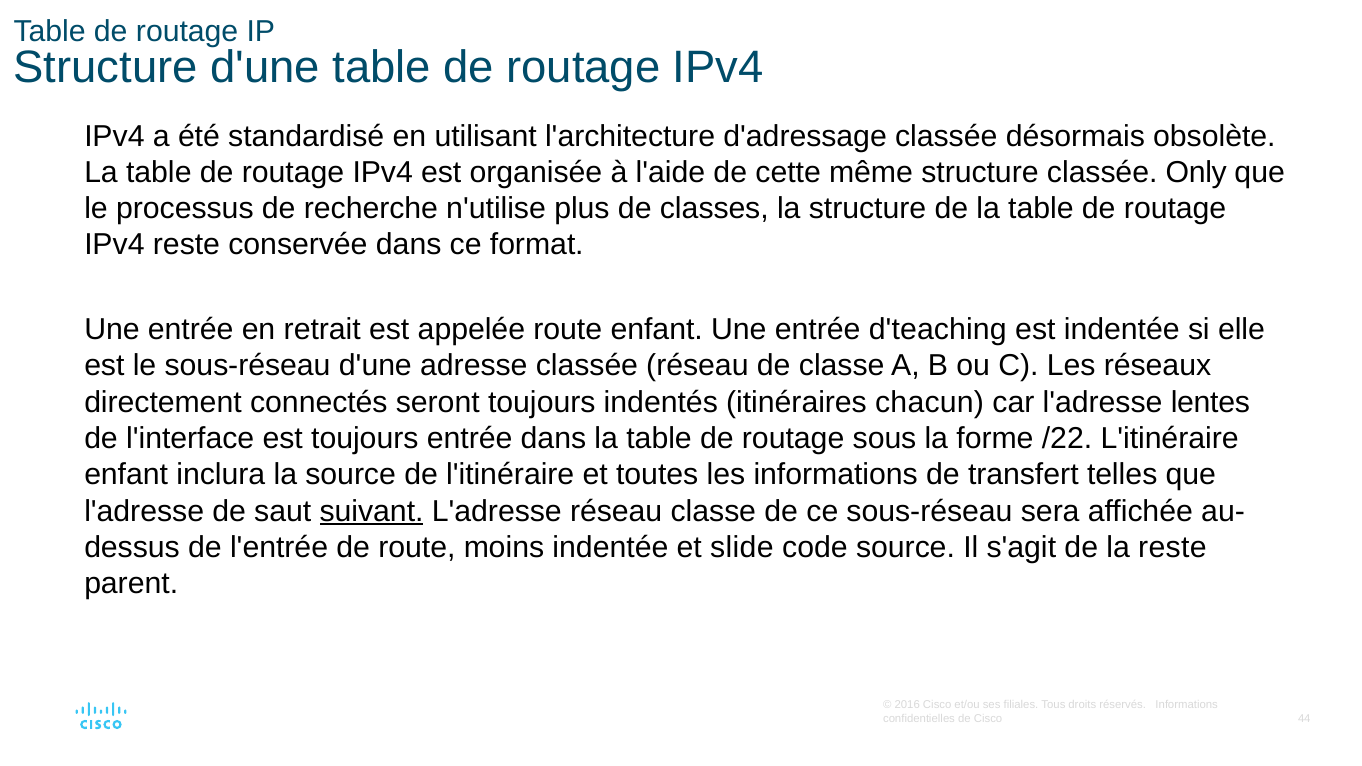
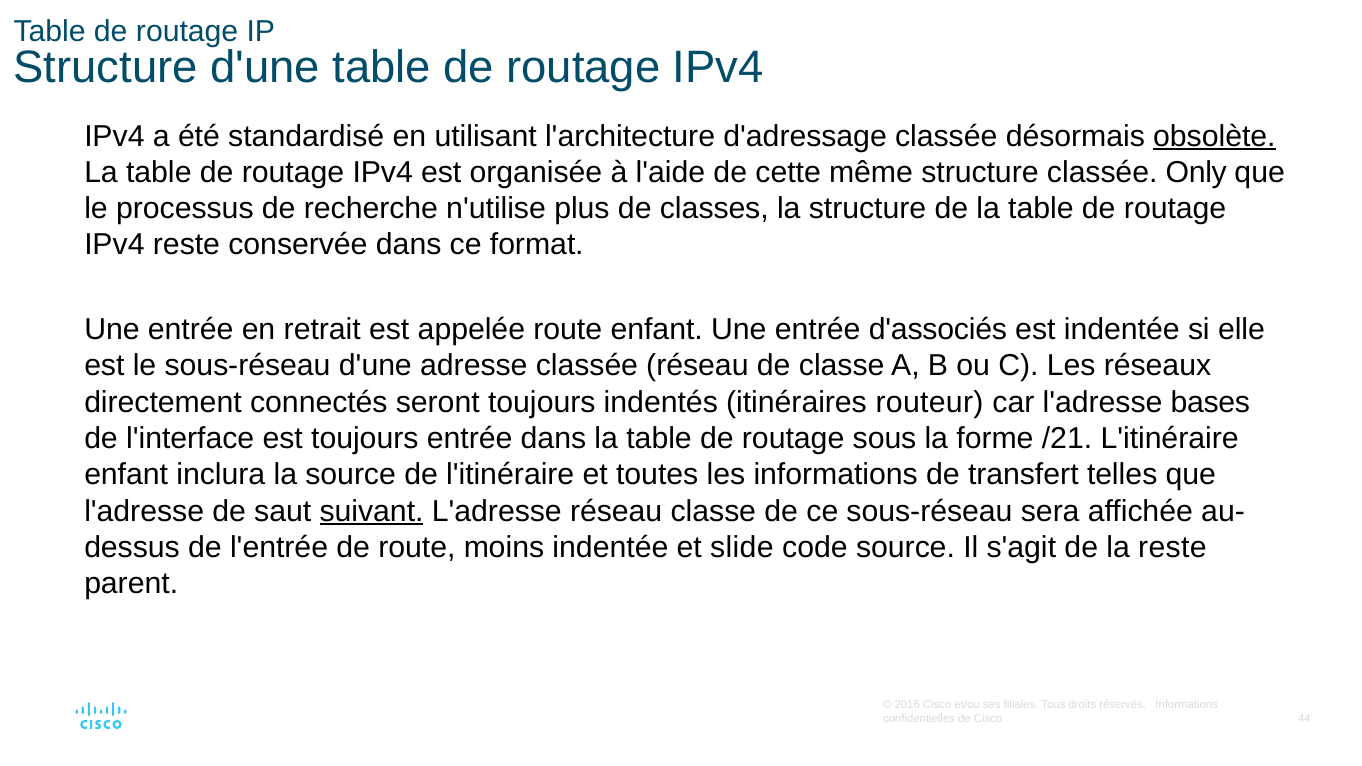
obsolète underline: none -> present
d'teaching: d'teaching -> d'associés
chacun: chacun -> routeur
lentes: lentes -> bases
/22: /22 -> /21
